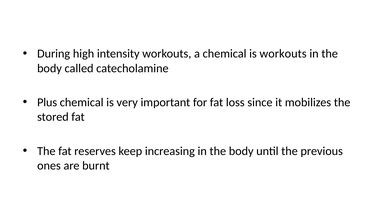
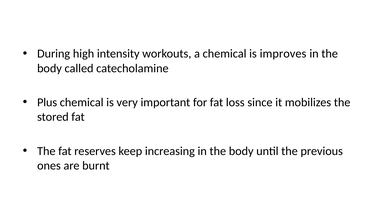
is workouts: workouts -> improves
